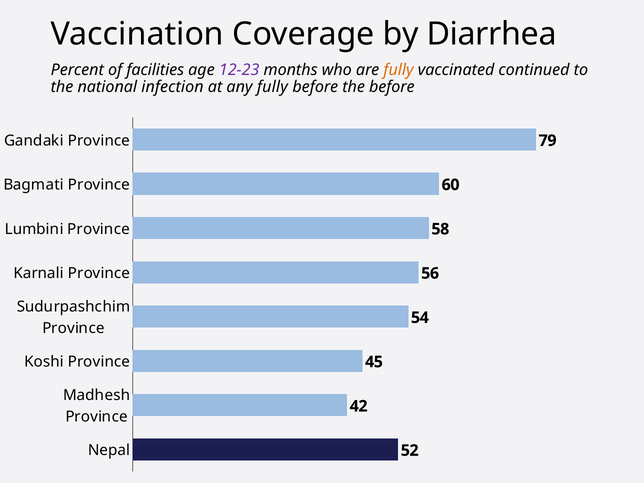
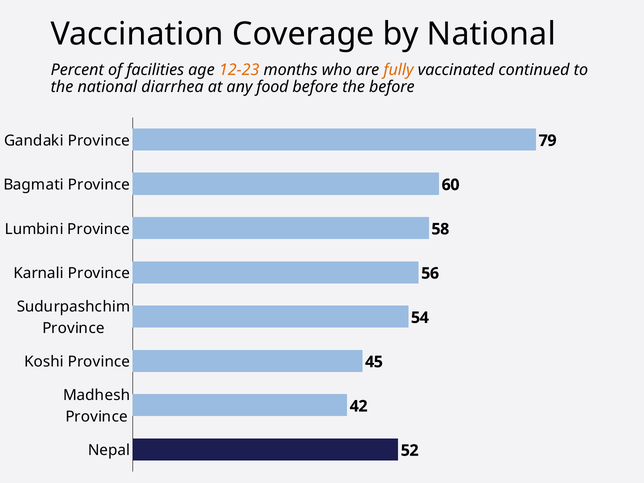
by Diarrhea: Diarrhea -> National
12-23 colour: purple -> orange
infection: infection -> diarrhea
any fully: fully -> food
